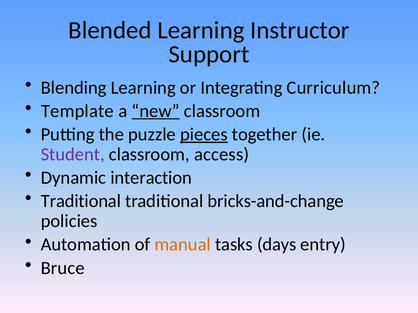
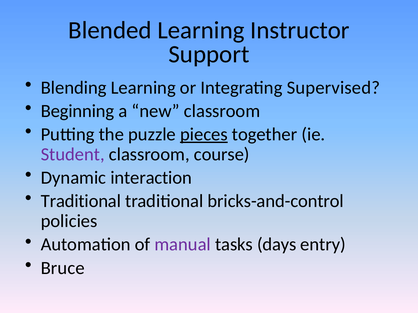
Curriculum: Curriculum -> Supervised
Template: Template -> Beginning
new underline: present -> none
access: access -> course
bricks-and-change: bricks-and-change -> bricks-and-control
manual colour: orange -> purple
